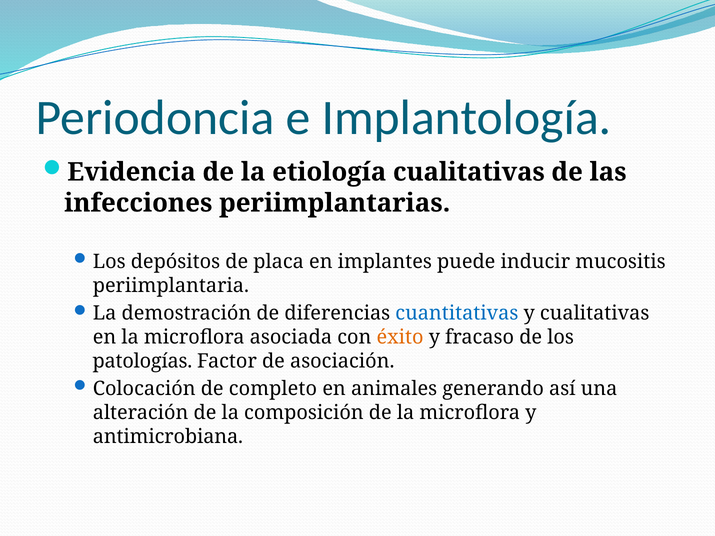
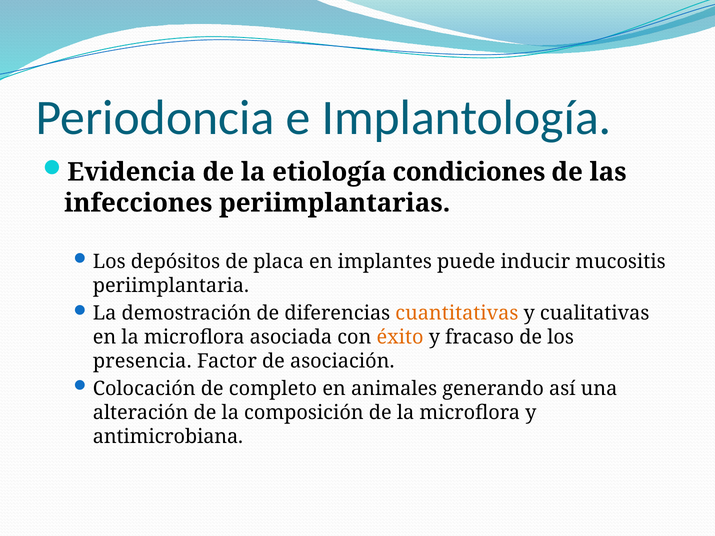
etiología cualitativas: cualitativas -> condiciones
cuantitativas colour: blue -> orange
patologías: patologías -> presencia
